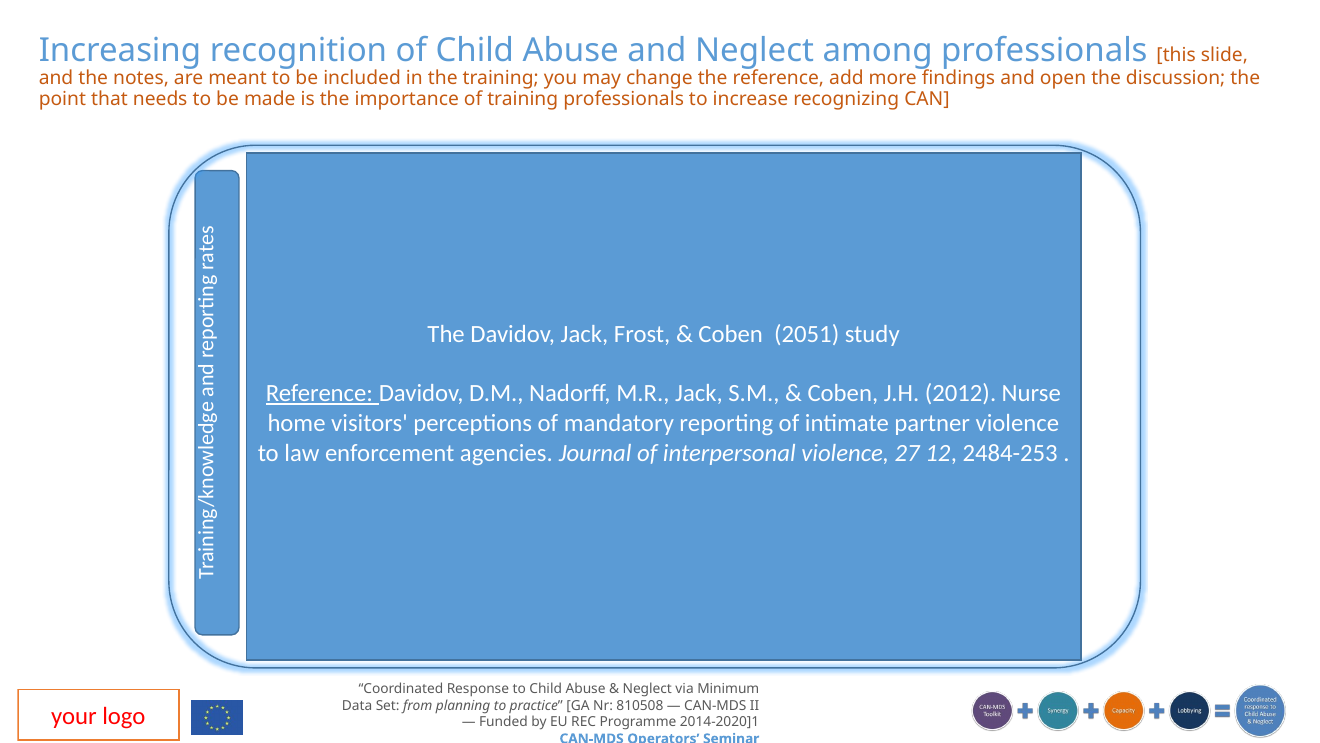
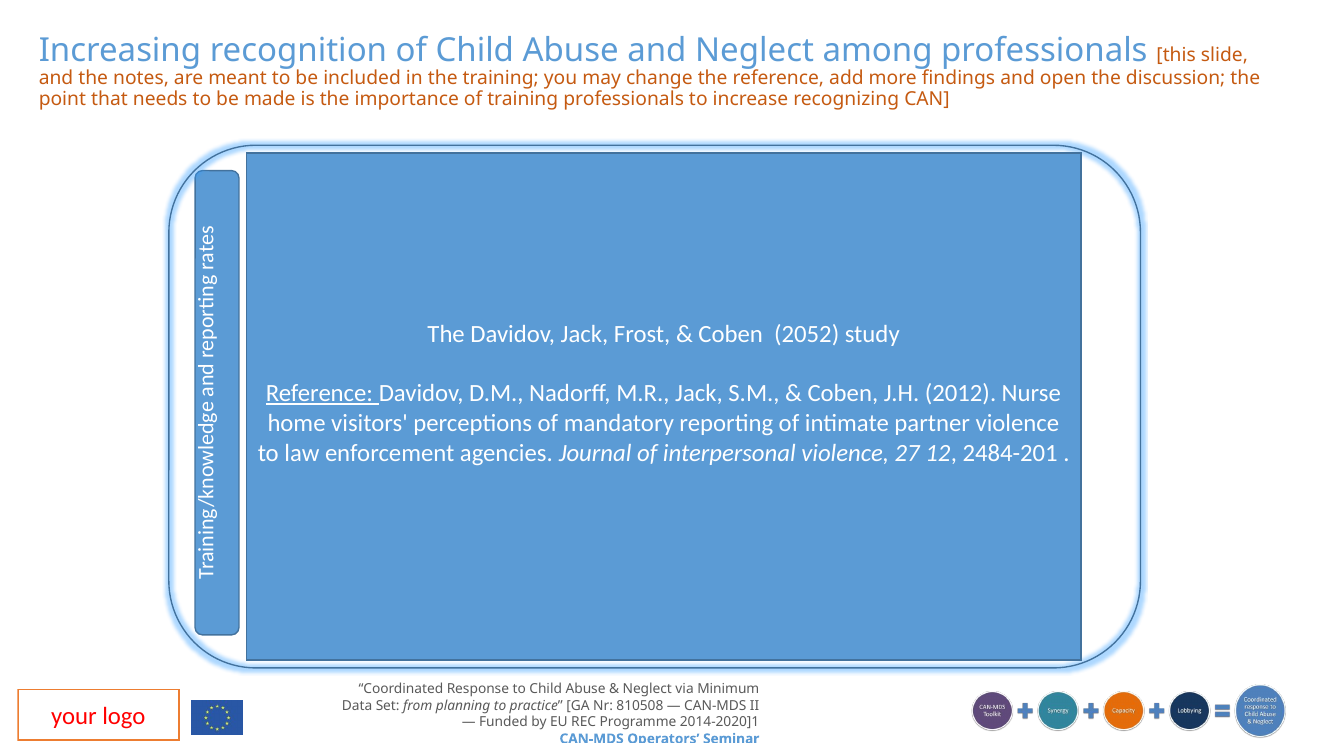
2051: 2051 -> 2052
2484-253: 2484-253 -> 2484-201
